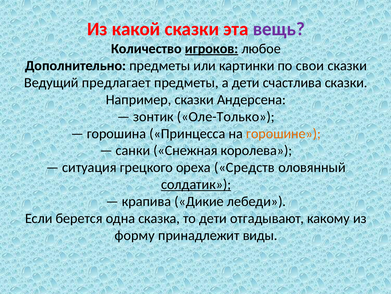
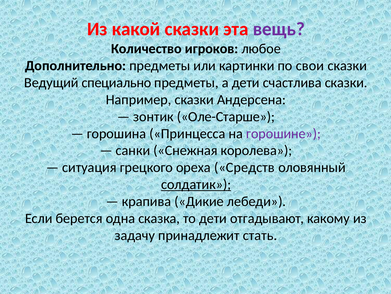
игроков underline: present -> none
предлагает: предлагает -> специально
Оле-Только: Оле-Только -> Оле-Старше
горошине colour: orange -> purple
форму: форму -> задачу
виды: виды -> стать
